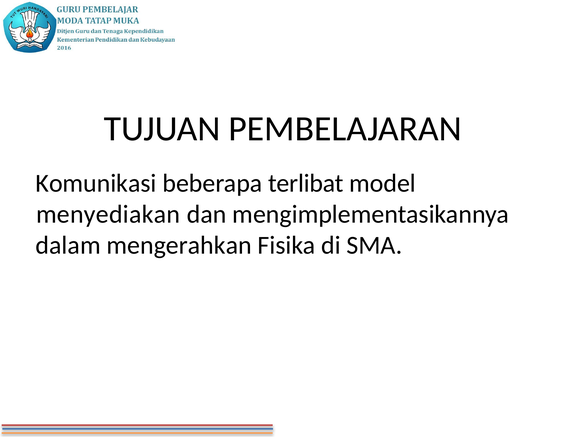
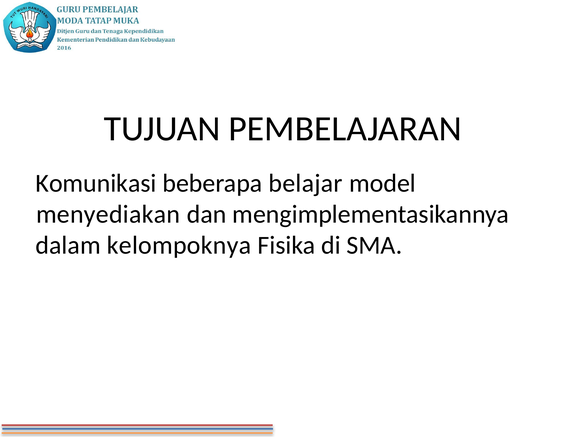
terlibat: terlibat -> belajar
mengerahkan: mengerahkan -> kelompoknya
